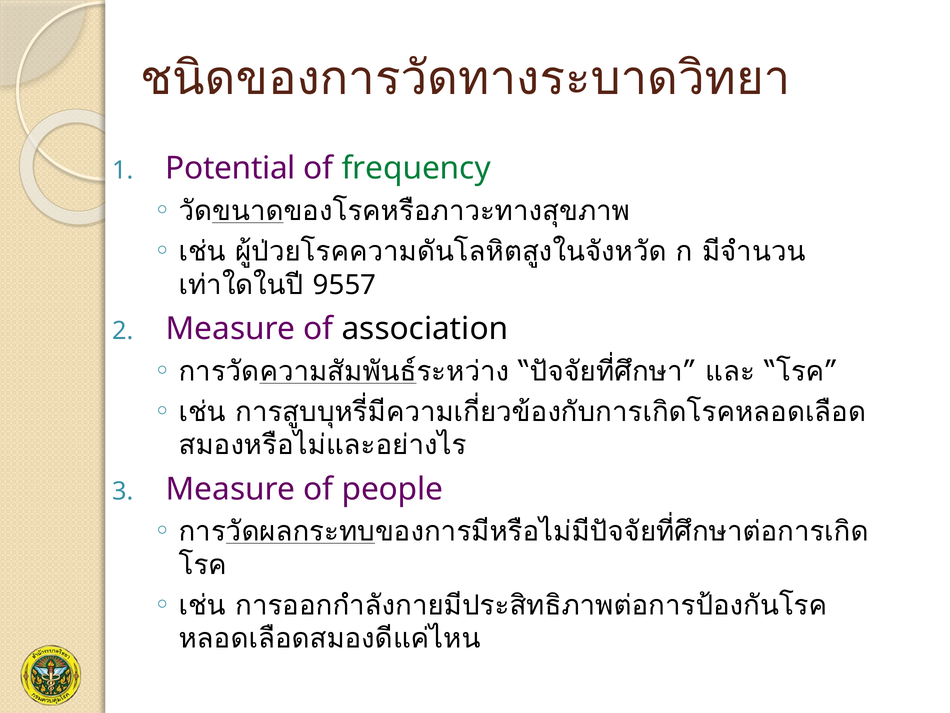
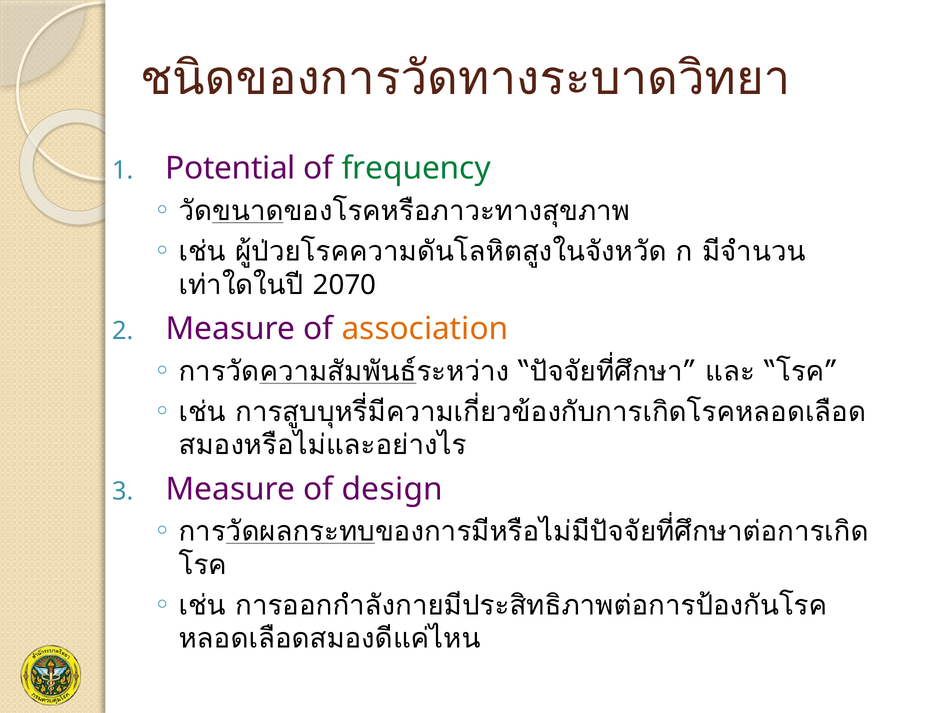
9557: 9557 -> 2070
association colour: black -> orange
people: people -> design
